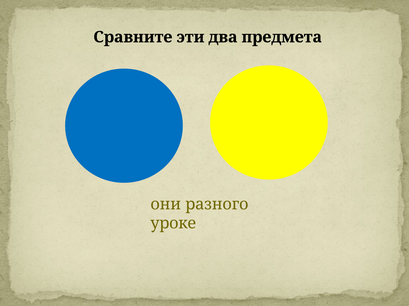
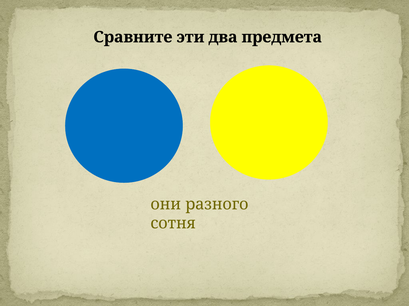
уроке: уроке -> сотня
